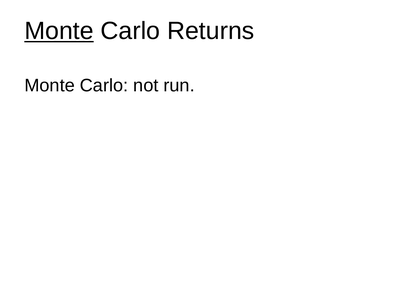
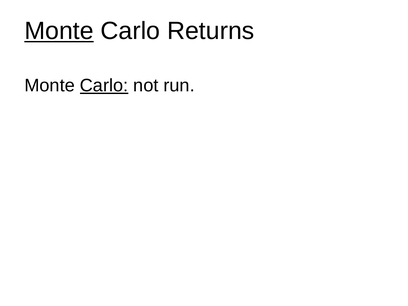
Carlo at (104, 86) underline: none -> present
